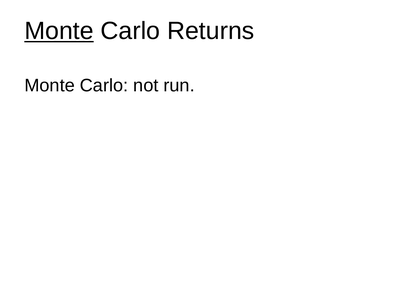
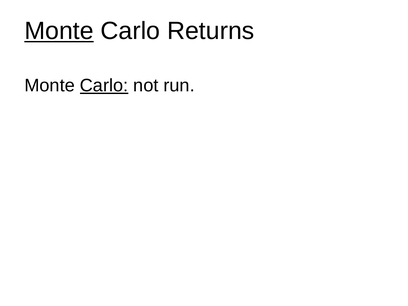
Carlo at (104, 86) underline: none -> present
